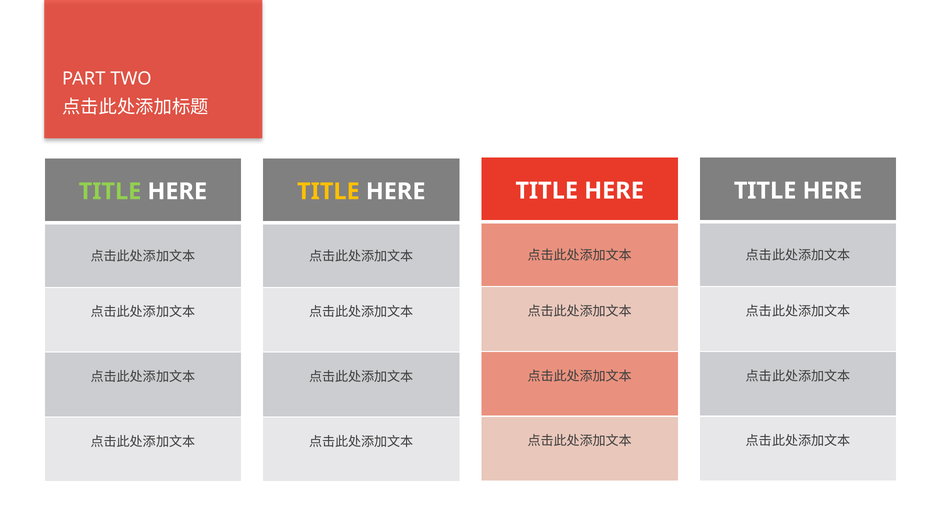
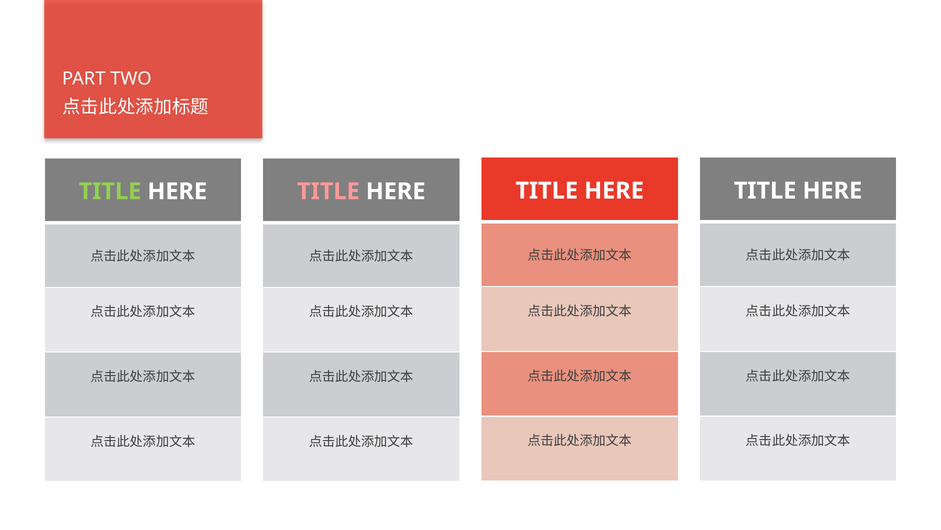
TITLE at (328, 191) colour: yellow -> pink
